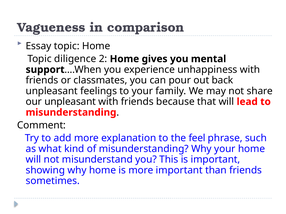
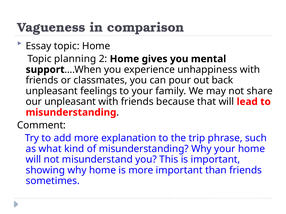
diligence: diligence -> planning
feel: feel -> trip
